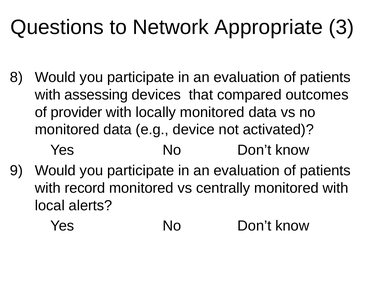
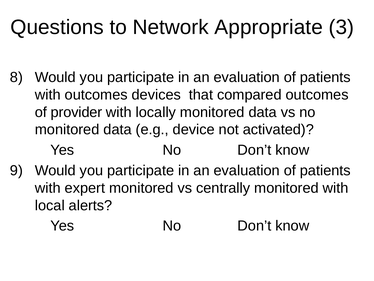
with assessing: assessing -> outcomes
record: record -> expert
